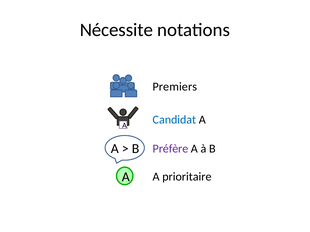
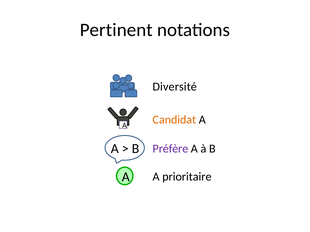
Nécessite: Nécessite -> Pertinent
Premiers: Premiers -> Diversité
Candidat colour: blue -> orange
